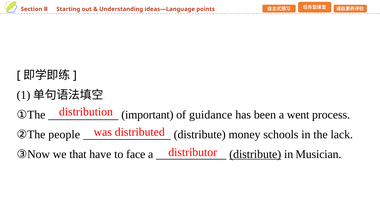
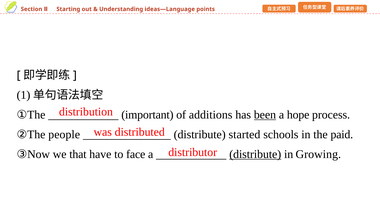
guidance: guidance -> additions
been underline: none -> present
went: went -> hope
money: money -> started
lack: lack -> paid
Musician: Musician -> Growing
